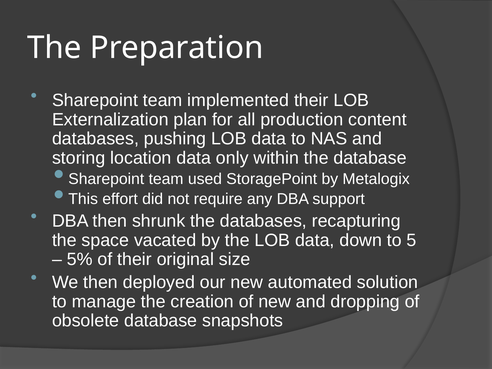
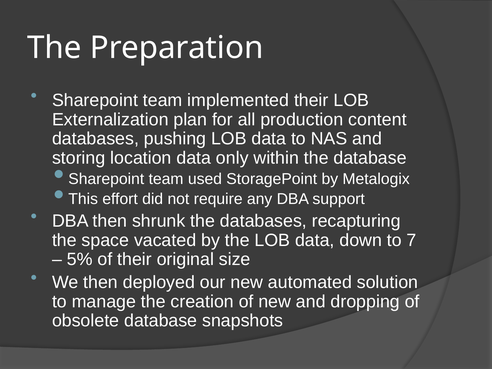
5: 5 -> 7
